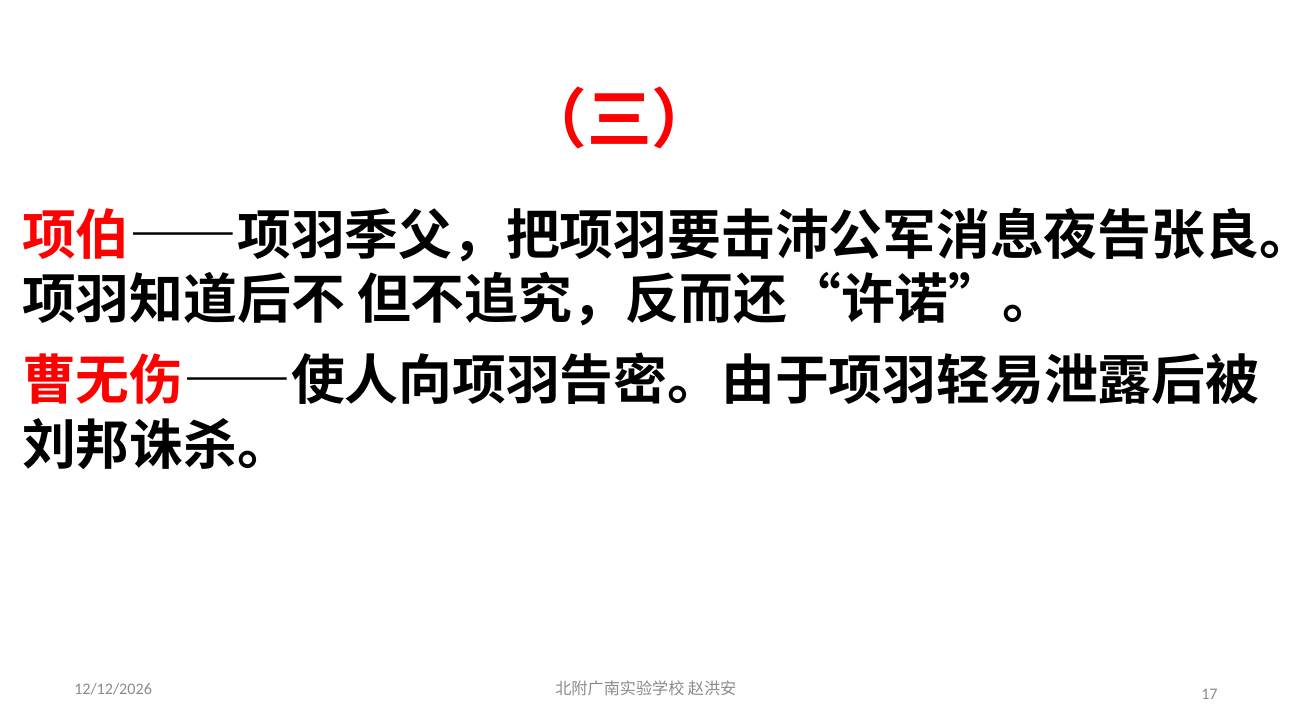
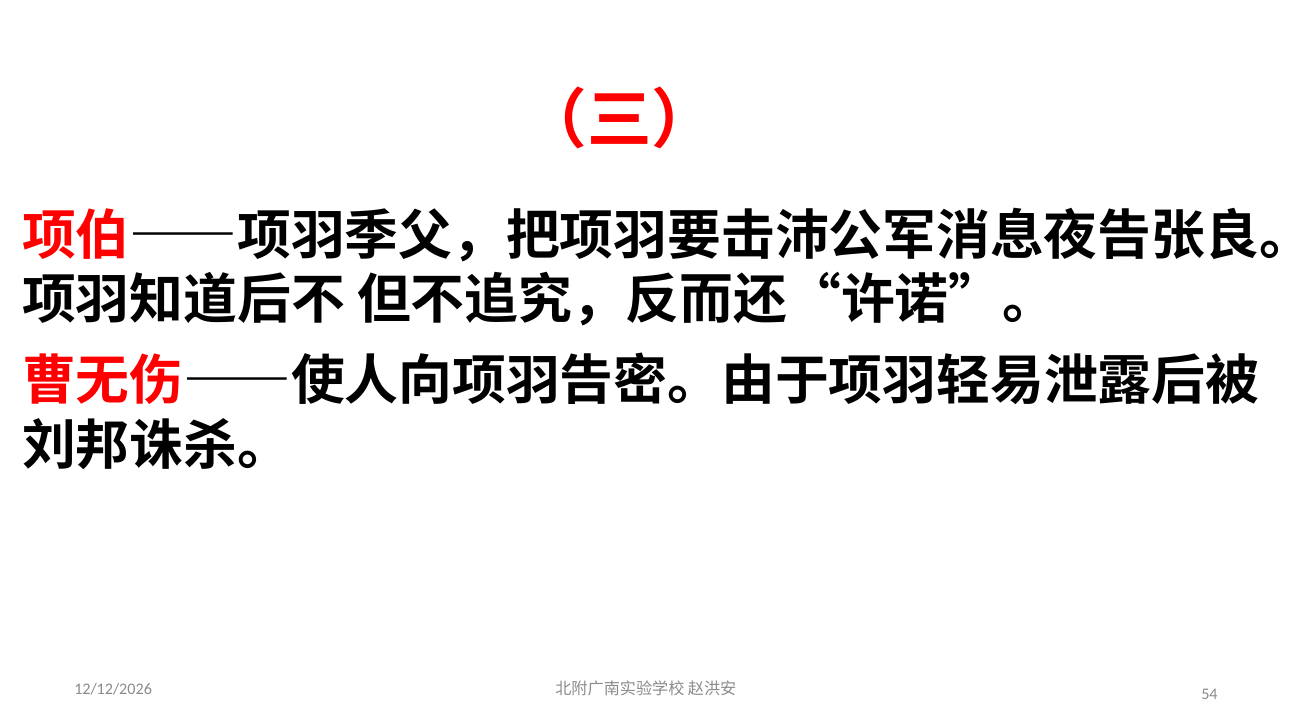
17: 17 -> 54
